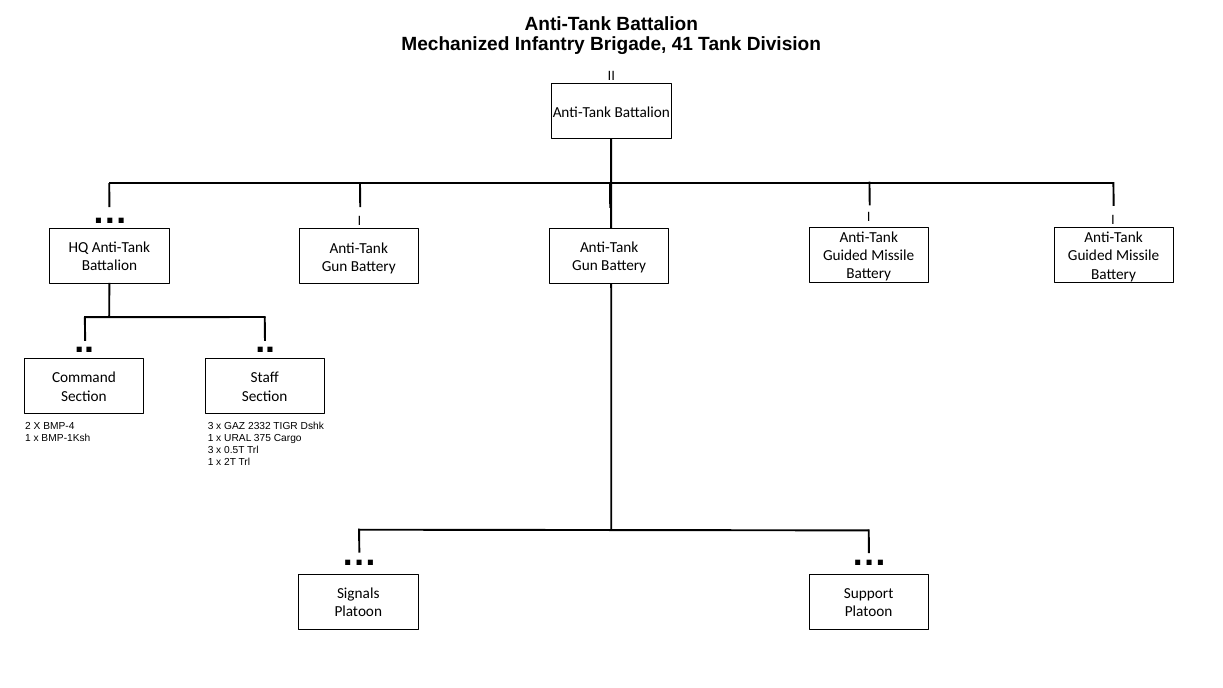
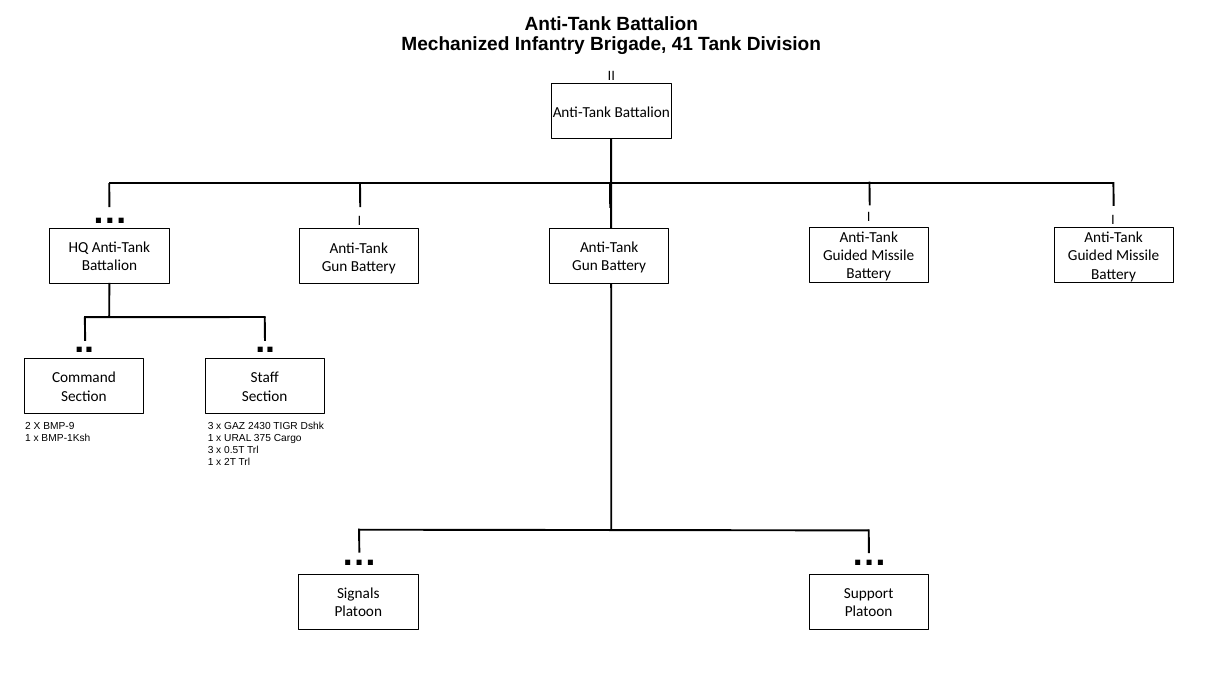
BMP-4: BMP-4 -> BMP-9
2332: 2332 -> 2430
